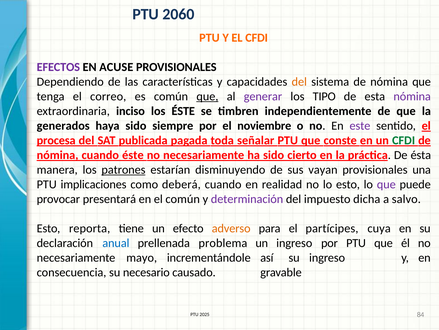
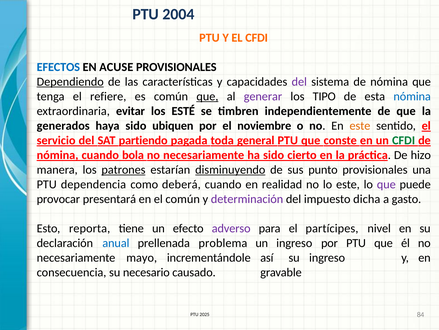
2060: 2060 -> 2004
EFECTOS colour: purple -> blue
Dependiendo underline: none -> present
del at (299, 82) colour: orange -> purple
correo: correo -> refiere
nómina at (412, 96) colour: purple -> blue
inciso: inciso -> evitar
los ÉSTE: ÉSTE -> ESTÉ
siempre: siempre -> ubiquen
este at (360, 126) colour: purple -> orange
procesa: procesa -> servicio
publicada: publicada -> partiendo
señalar: señalar -> general
cuando éste: éste -> bola
ésta: ésta -> hizo
disminuyendo underline: none -> present
vayan: vayan -> punto
implicaciones: implicaciones -> dependencia
lo esto: esto -> este
salvo: salvo -> gasto
adverso colour: orange -> purple
cuya: cuya -> nivel
